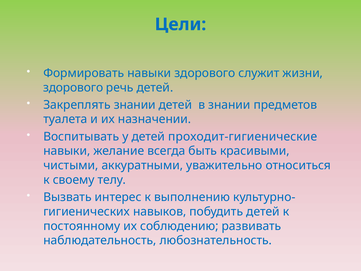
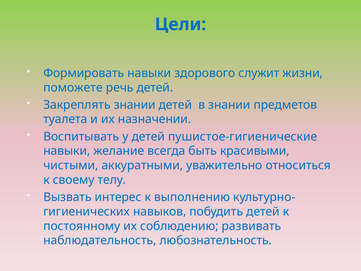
здорового at (73, 87): здорового -> поможете
проходит-гигиенические: проходит-гигиенические -> пушистое-гигиенические
